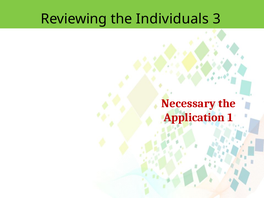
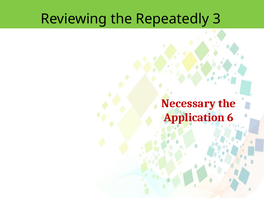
Individuals: Individuals -> Repeatedly
1: 1 -> 6
